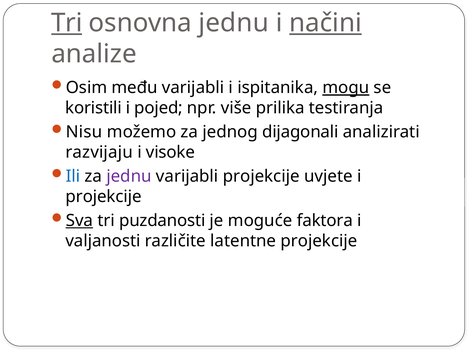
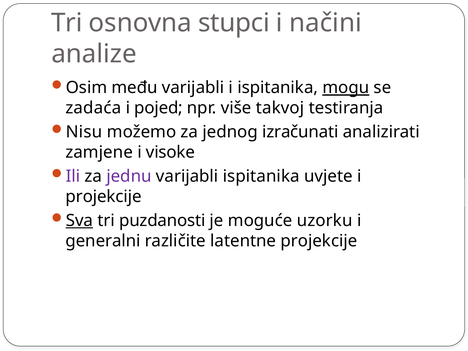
Tri at (67, 23) underline: present -> none
osnovna jednu: jednu -> stupci
načini underline: present -> none
koristili: koristili -> zadaća
prilika: prilika -> takvoj
dijagonali: dijagonali -> izračunati
razvijaju: razvijaju -> zamjene
Ili colour: blue -> purple
varijabli projekcije: projekcije -> ispitanika
faktora: faktora -> uzorku
valjanosti: valjanosti -> generalni
